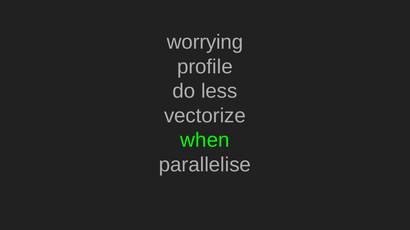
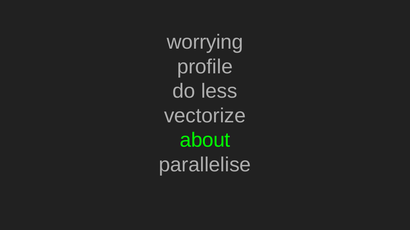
when: when -> about
